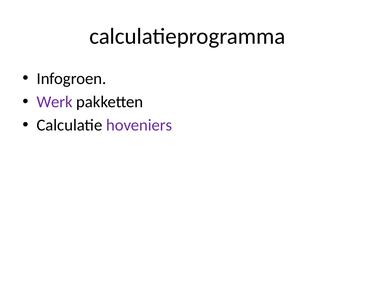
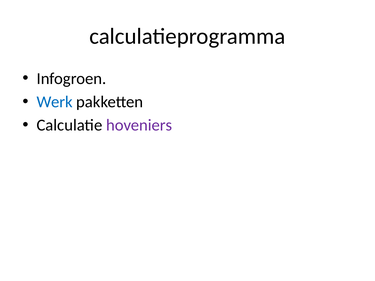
Werk colour: purple -> blue
